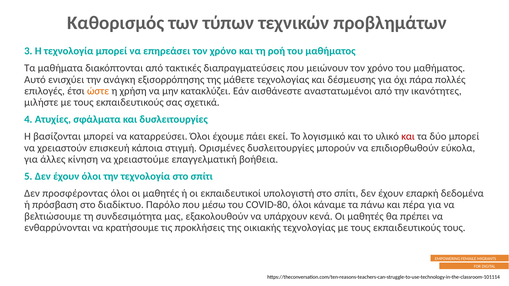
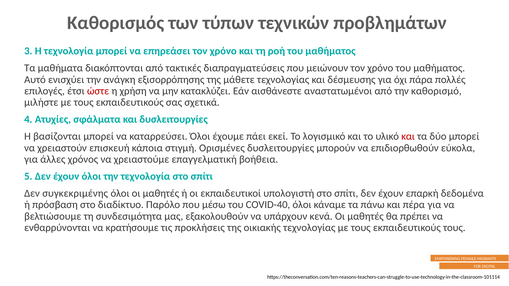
ώστε colour: orange -> red
ικανότητες: ικανότητες -> καθορισμό
κίνηση: κίνηση -> χρόνος
προσφέροντας: προσφέροντας -> συγκεκριμένης
COVID-80: COVID-80 -> COVID-40
